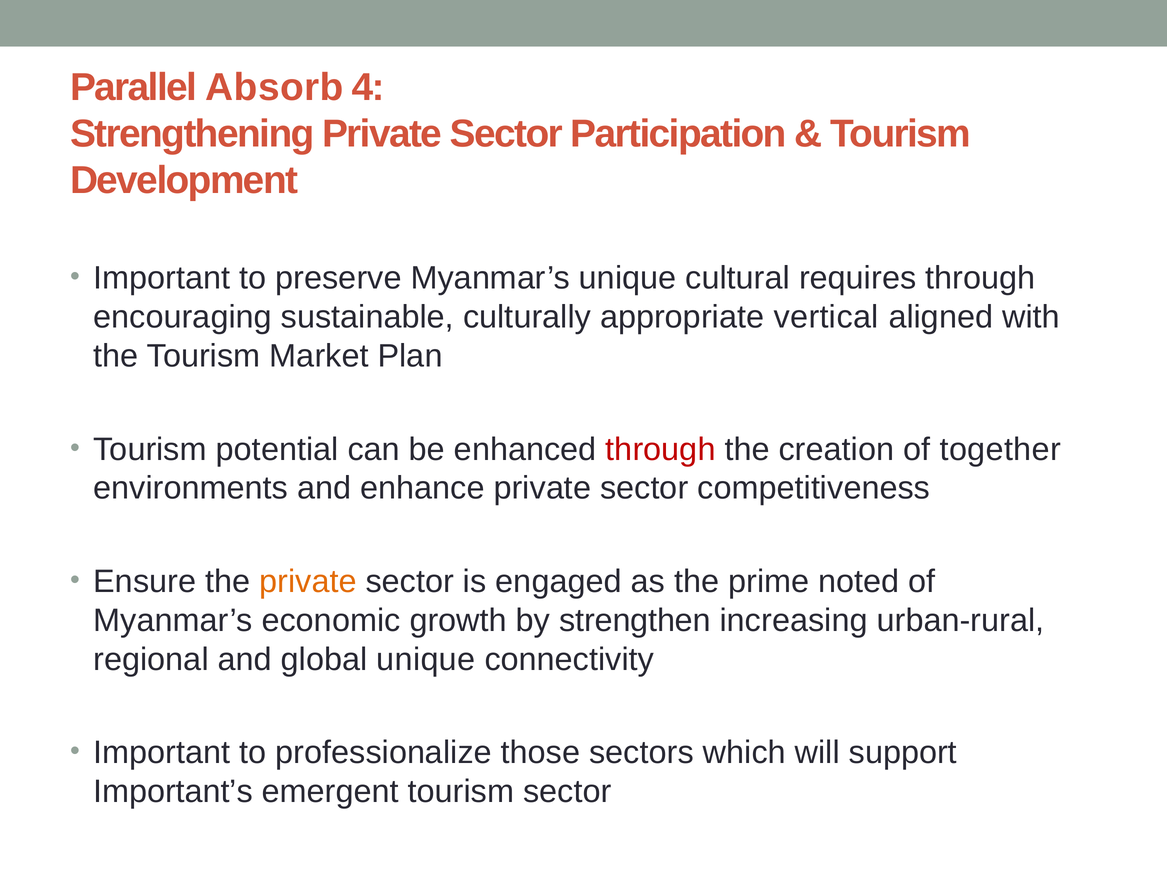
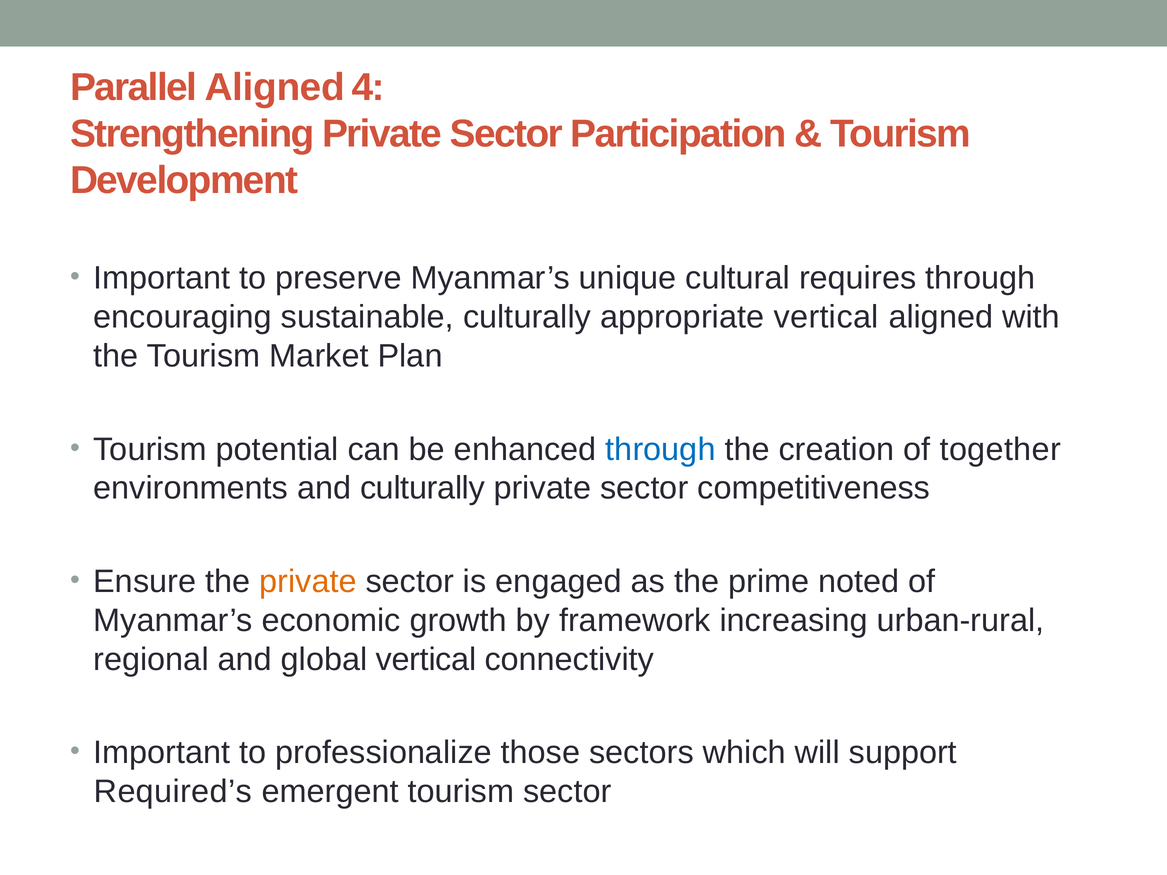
Parallel Absorb: Absorb -> Aligned
through at (661, 449) colour: red -> blue
and enhance: enhance -> culturally
strengthen: strengthen -> framework
global unique: unique -> vertical
Important’s: Important’s -> Required’s
